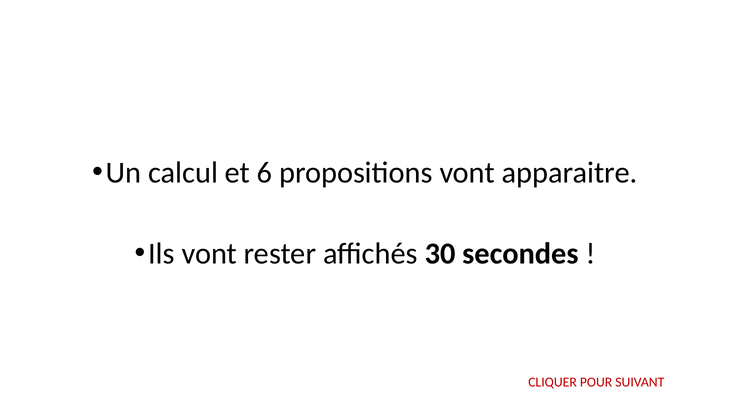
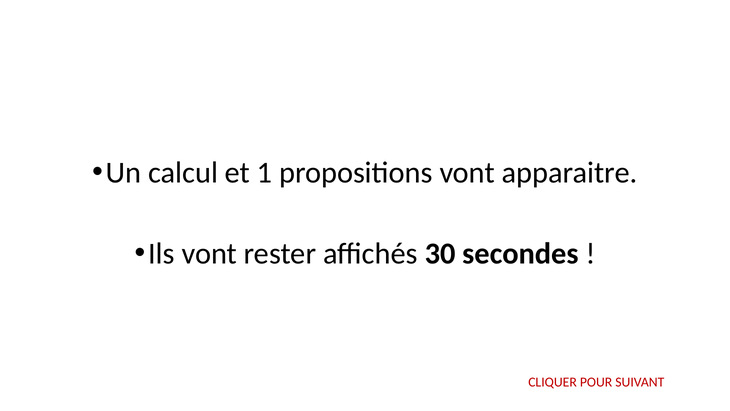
6: 6 -> 1
